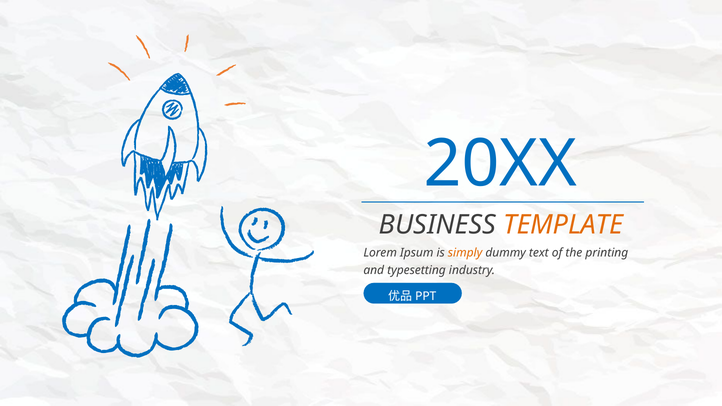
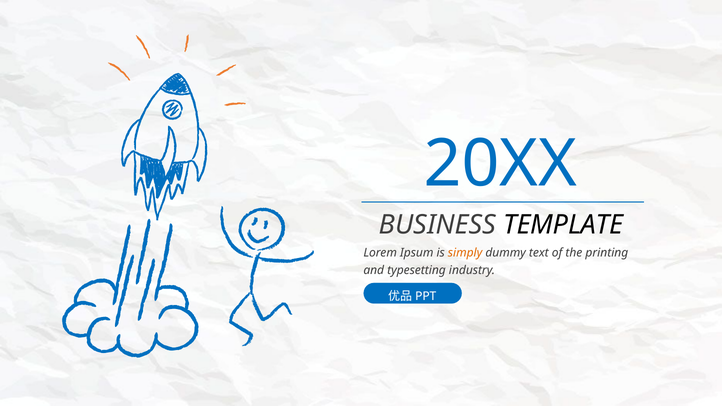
TEMPLATE colour: orange -> black
